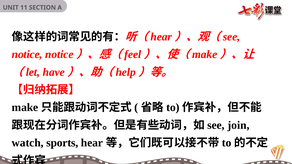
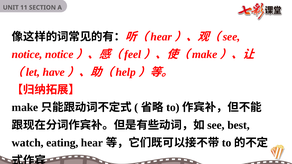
join: join -> best
sports: sports -> eating
